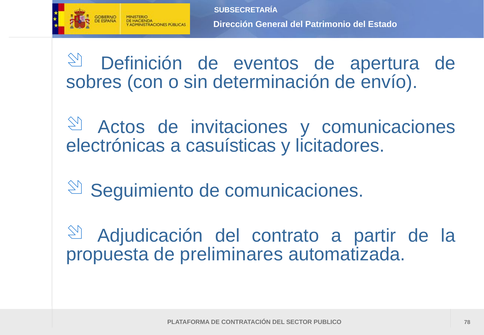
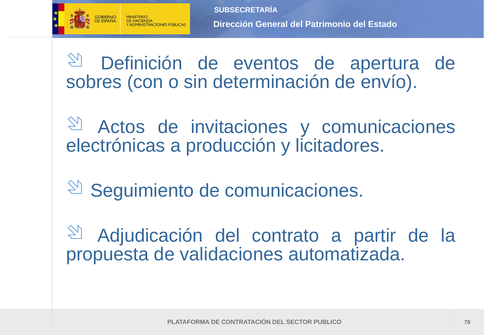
casuísticas: casuísticas -> producción
preliminares: preliminares -> validaciones
